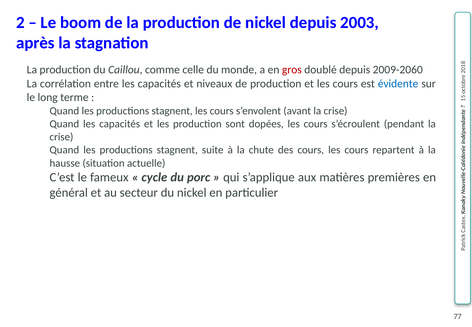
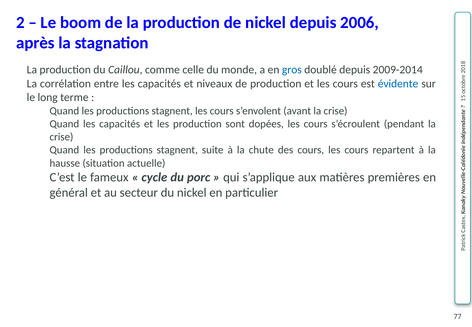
2003: 2003 -> 2006
gros colour: red -> blue
2009-2060: 2009-2060 -> 2009-2014
